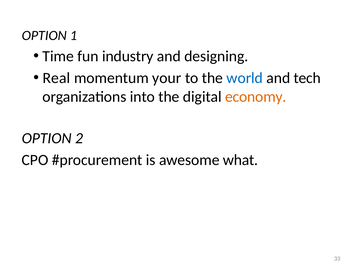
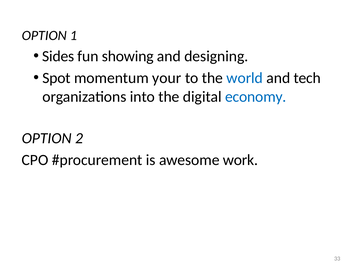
Time: Time -> Sides
industry: industry -> showing
Real: Real -> Spot
economy colour: orange -> blue
what: what -> work
